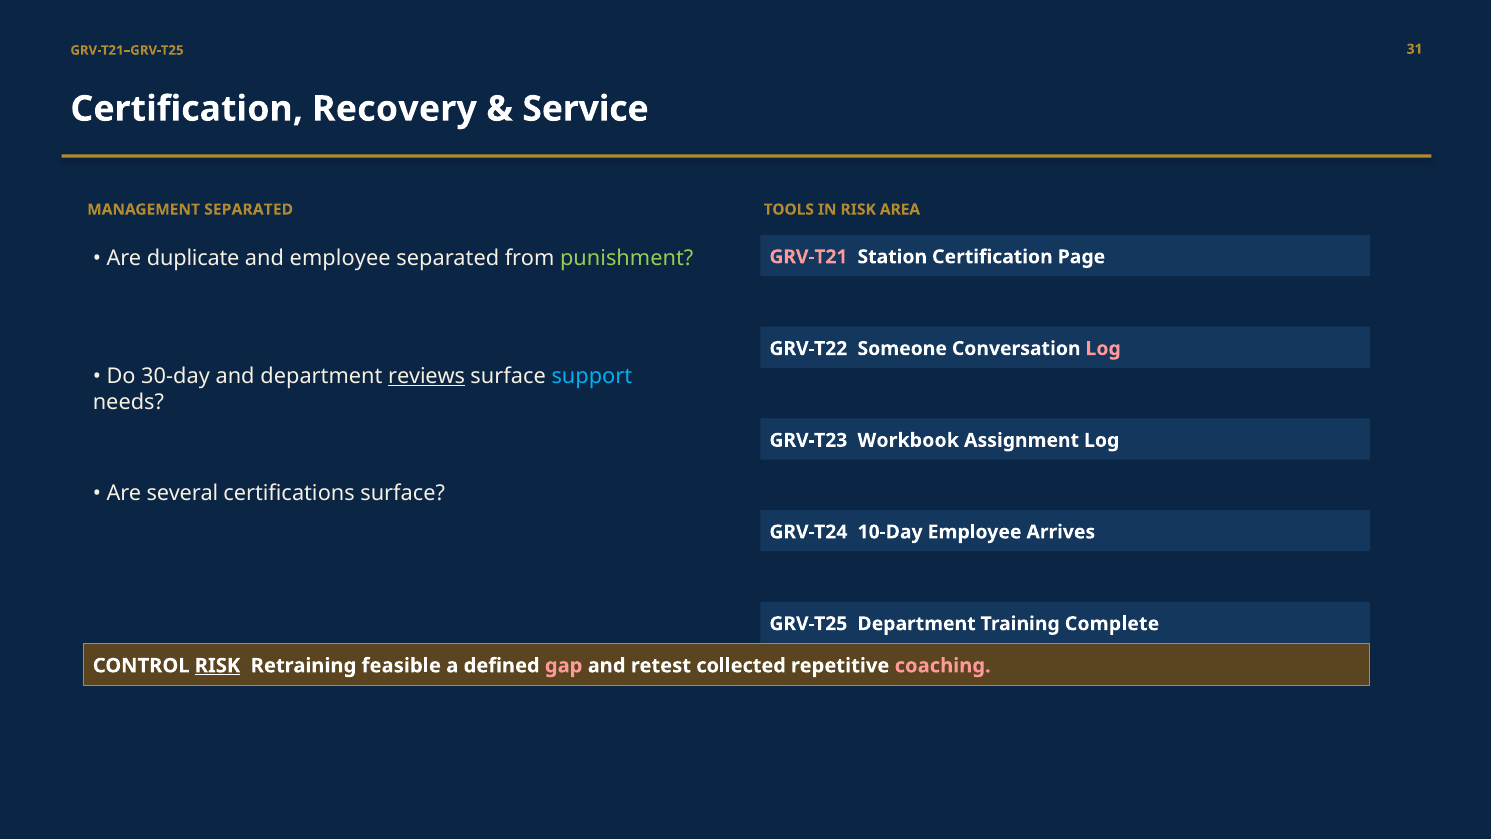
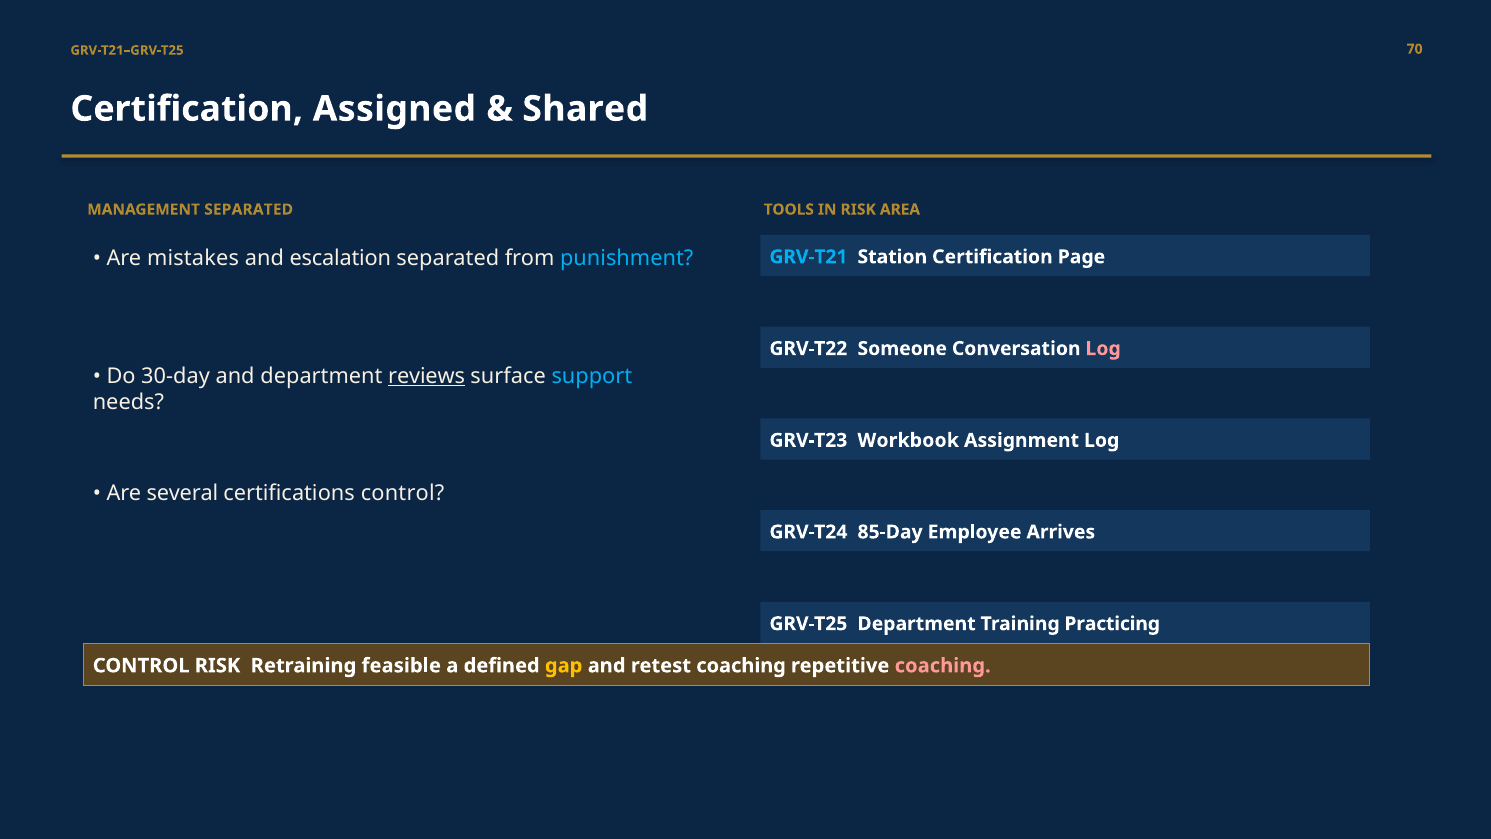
31: 31 -> 70
Recovery: Recovery -> Assigned
Service: Service -> Shared
duplicate: duplicate -> mistakes
and employee: employee -> escalation
punishment colour: light green -> light blue
GRV-T21 colour: pink -> light blue
certifications surface: surface -> control
10-Day: 10-Day -> 85-Day
Complete: Complete -> Practicing
RISK at (218, 665) underline: present -> none
gap colour: pink -> yellow
retest collected: collected -> coaching
